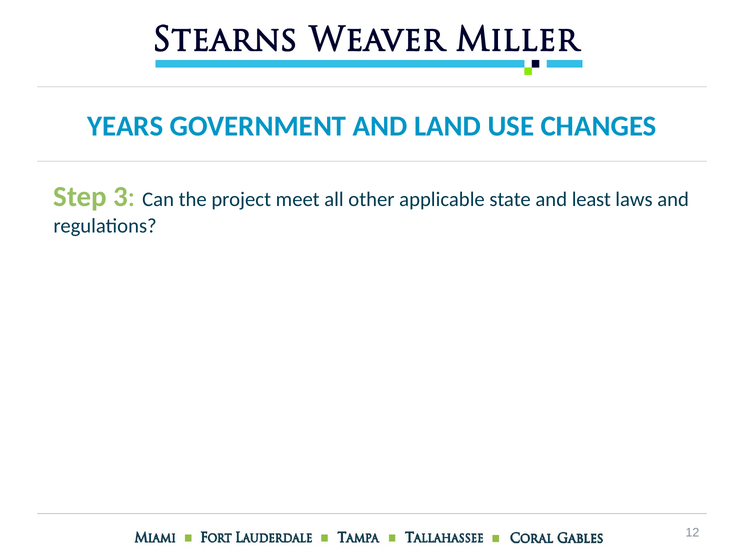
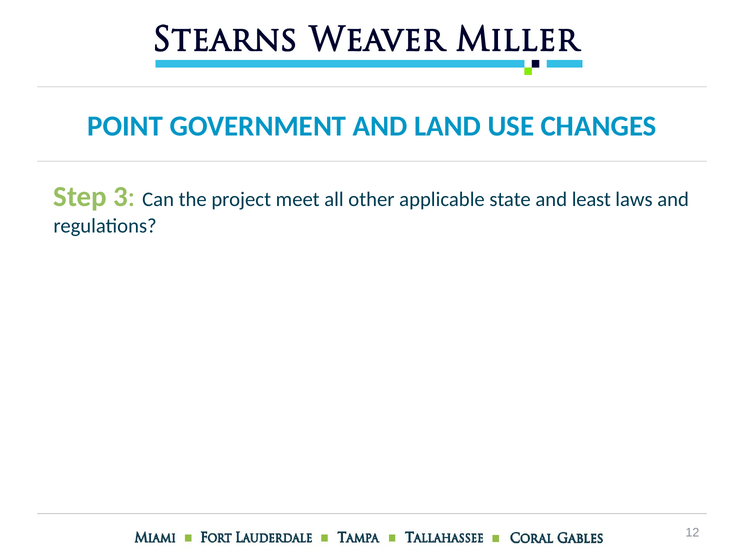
YEARS: YEARS -> POINT
